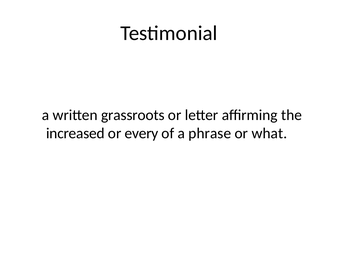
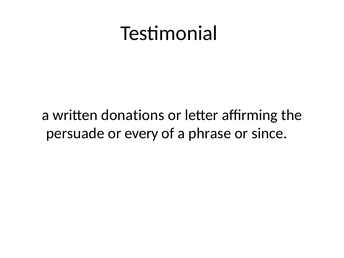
grassroots: grassroots -> donations
increased: increased -> persuade
what: what -> since
